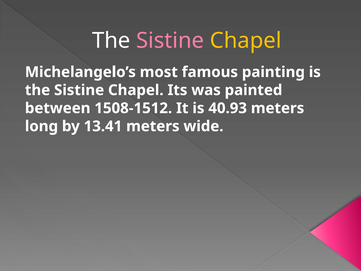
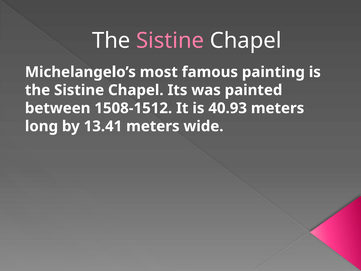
Chapel at (246, 41) colour: yellow -> white
